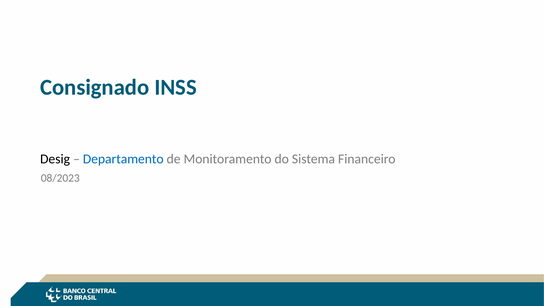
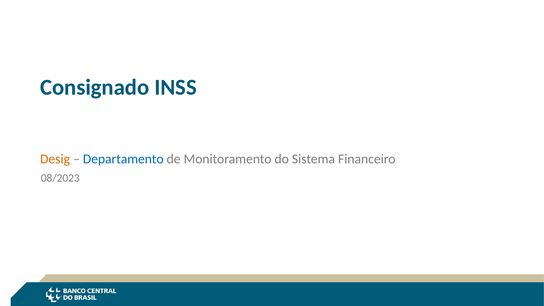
Desig colour: black -> orange
